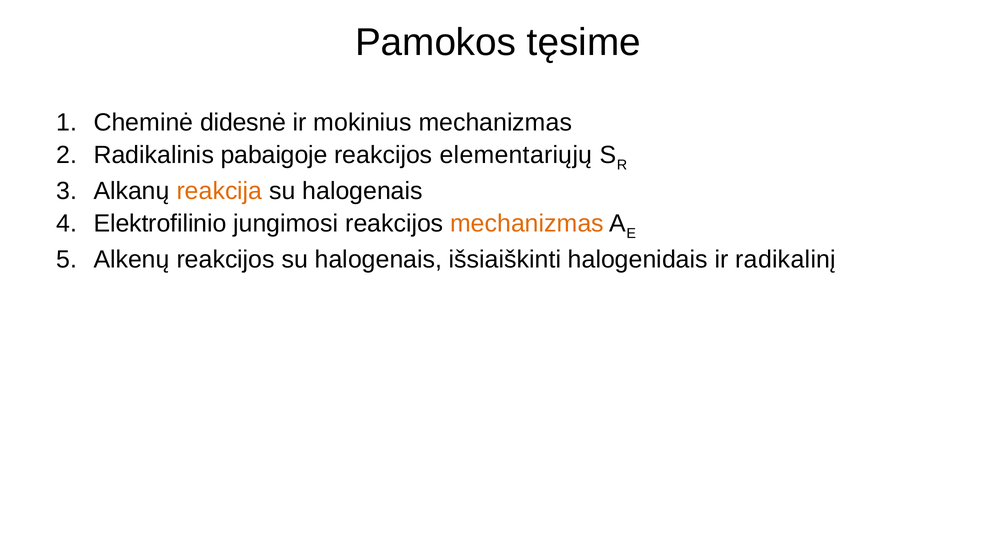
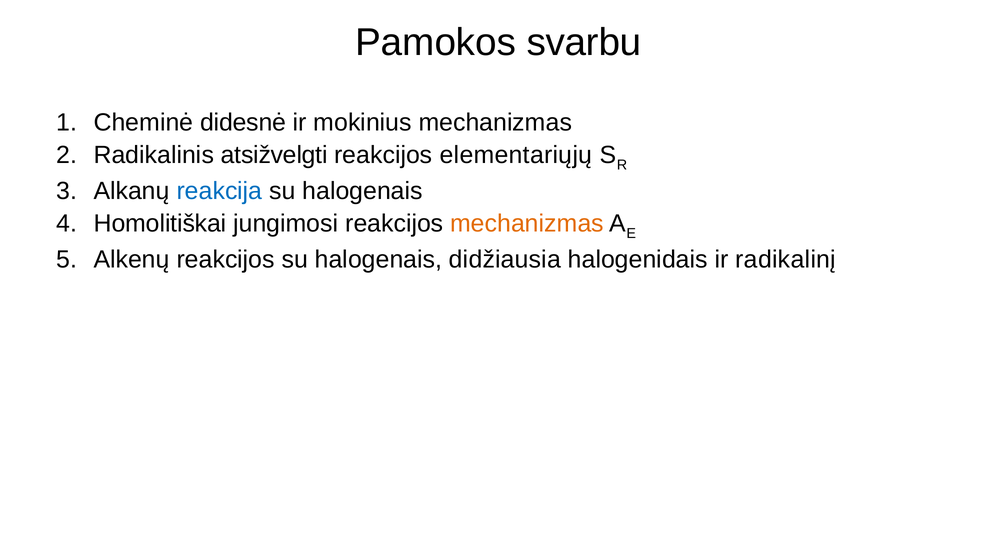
tęsime: tęsime -> svarbu
pabaigoje: pabaigoje -> atsižvelgti
reakcija colour: orange -> blue
Elektrofilinio: Elektrofilinio -> Homolitiškai
išsiaiškinti: išsiaiškinti -> didžiausia
